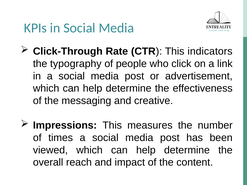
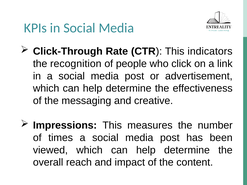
typography: typography -> recognition
